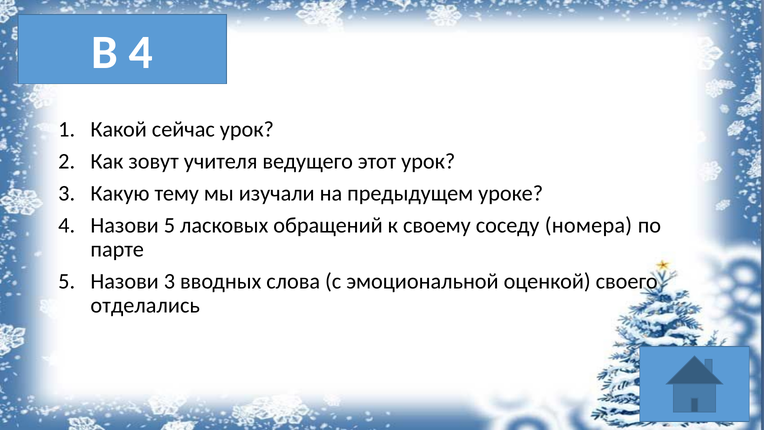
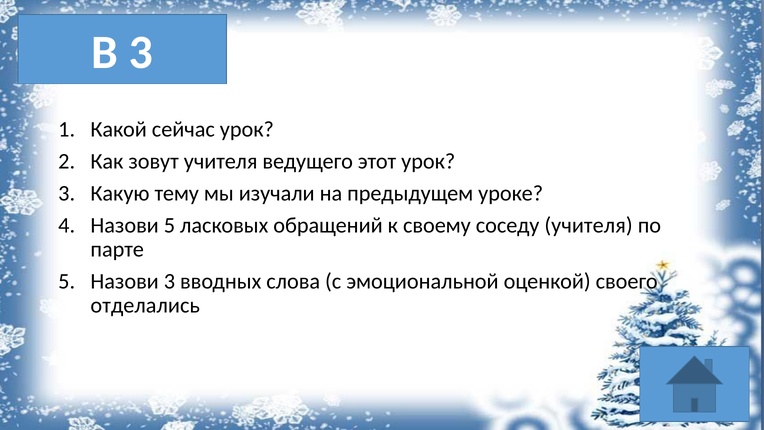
В 4: 4 -> 3
соседу номера: номера -> учителя
